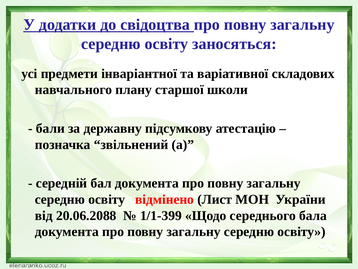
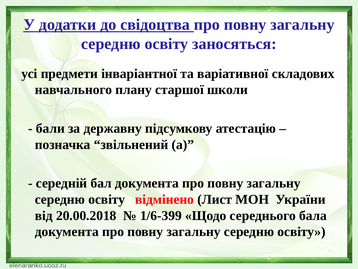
20.06.2088: 20.06.2088 -> 20.00.2018
1/1-399: 1/1-399 -> 1/6-399
